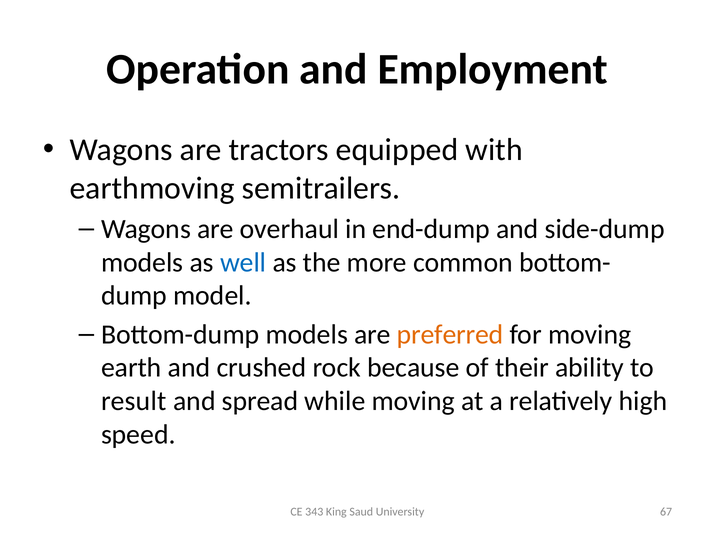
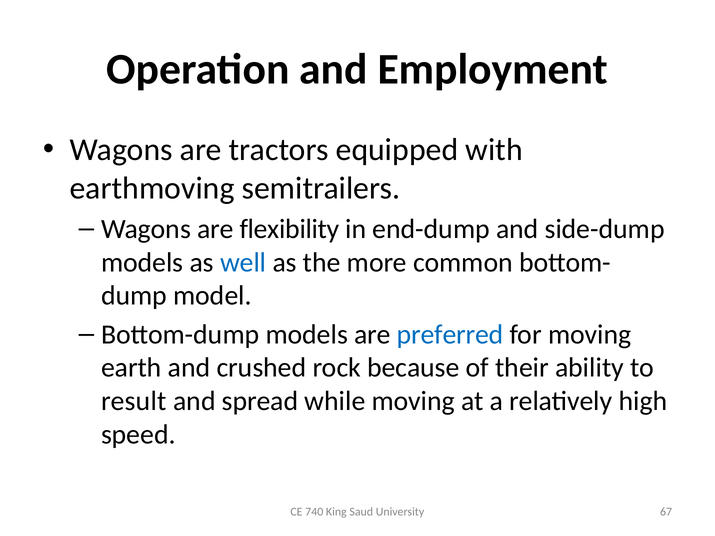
overhaul: overhaul -> flexibility
preferred colour: orange -> blue
343: 343 -> 740
